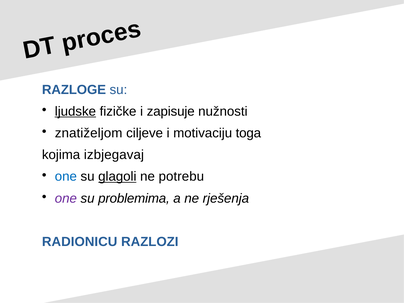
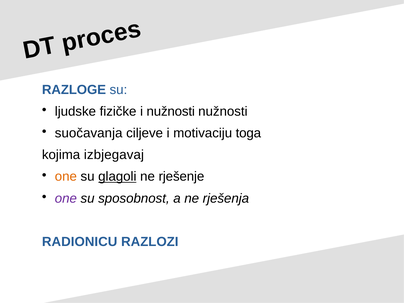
ljudske underline: present -> none
i zapisuje: zapisuje -> nužnosti
znatiželjom: znatiželjom -> suočavanja
one at (66, 177) colour: blue -> orange
potrebu: potrebu -> rješenje
problemima: problemima -> sposobnost
